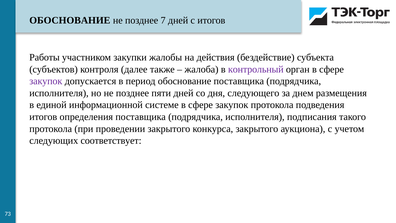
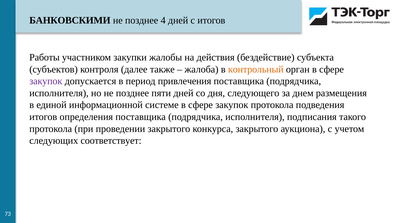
ОБОСНОВАНИЕ at (70, 20): ОБОСНОВАНИЕ -> БАНКОВСКИМИ
7: 7 -> 4
контрольный colour: purple -> orange
период обоснование: обоснование -> привлечения
